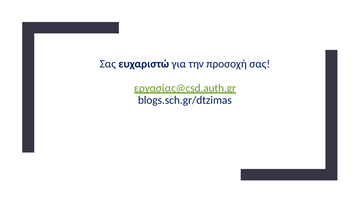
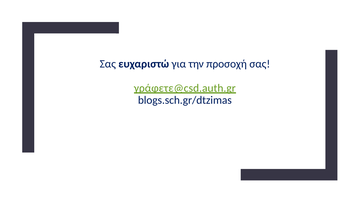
εργασίας@csd.auth.gr: εργασίας@csd.auth.gr -> γράφετε@csd.auth.gr
